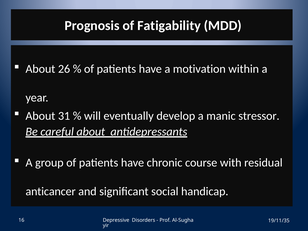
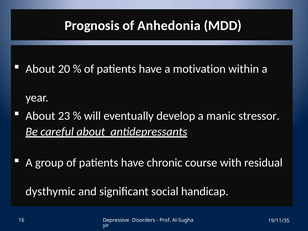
Fatigability: Fatigability -> Anhedonia
26: 26 -> 20
31: 31 -> 23
anticancer: anticancer -> dysthymic
